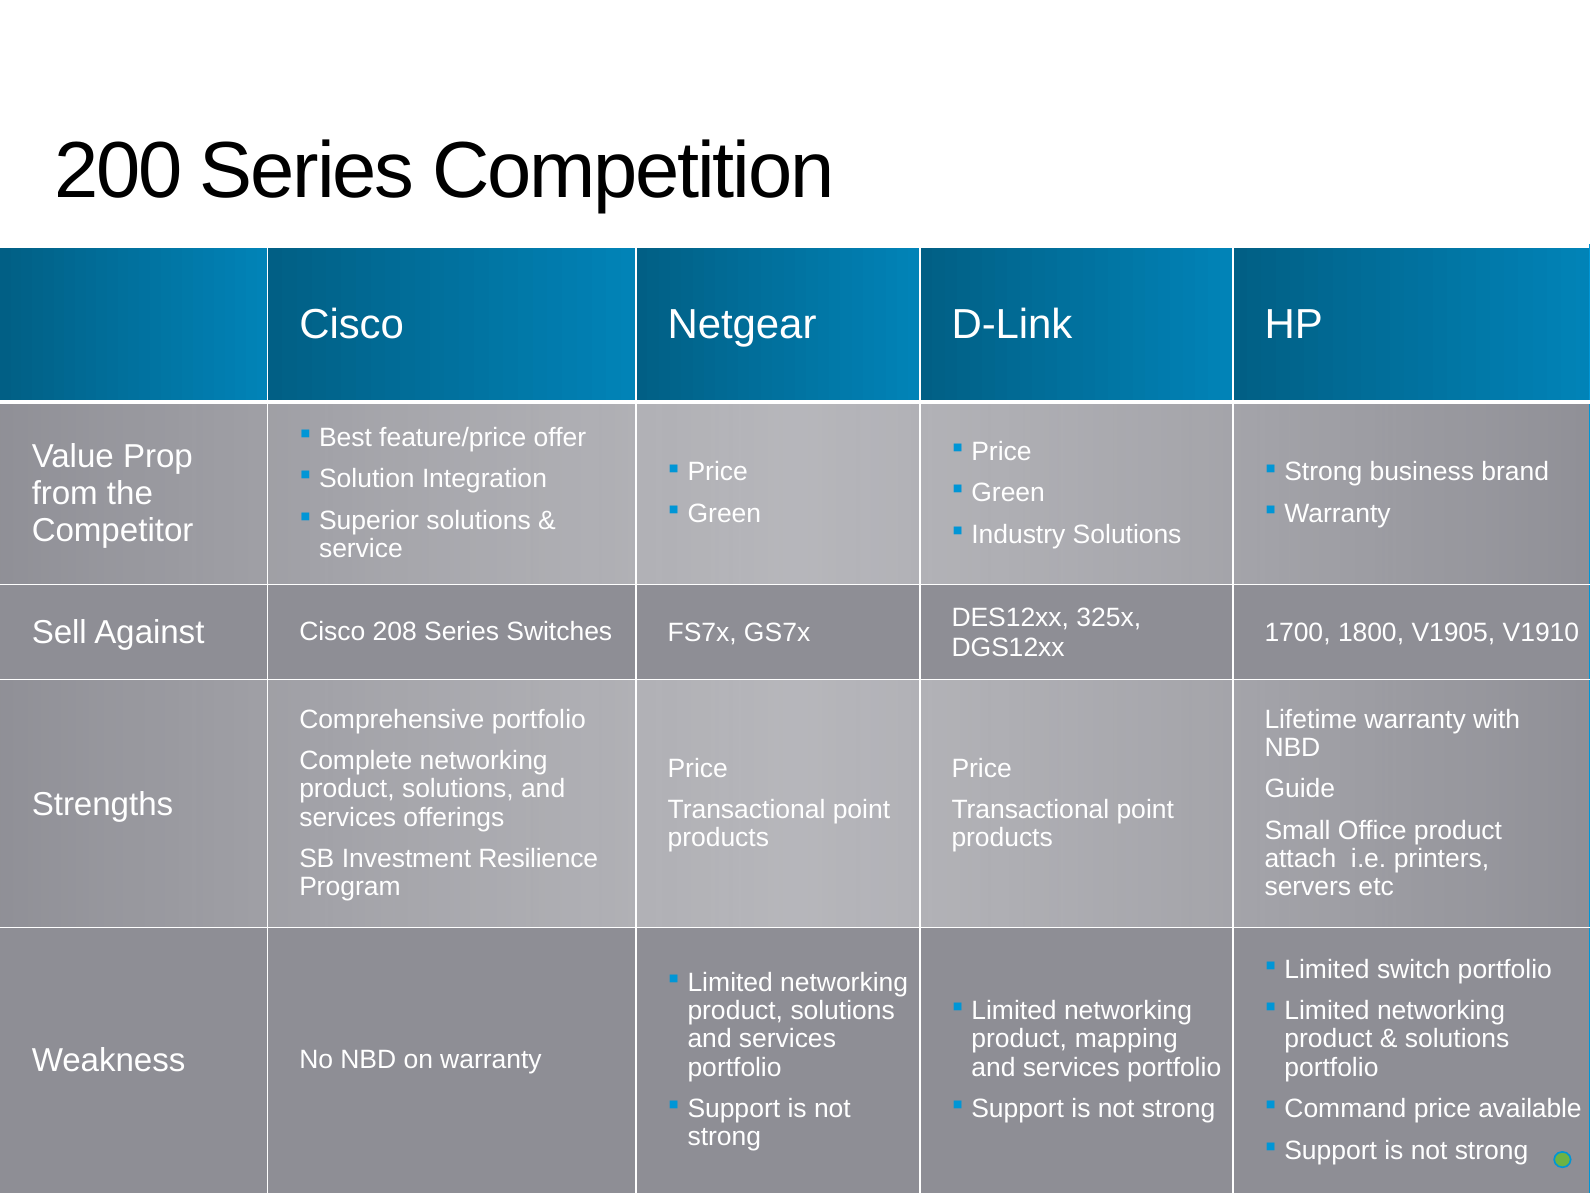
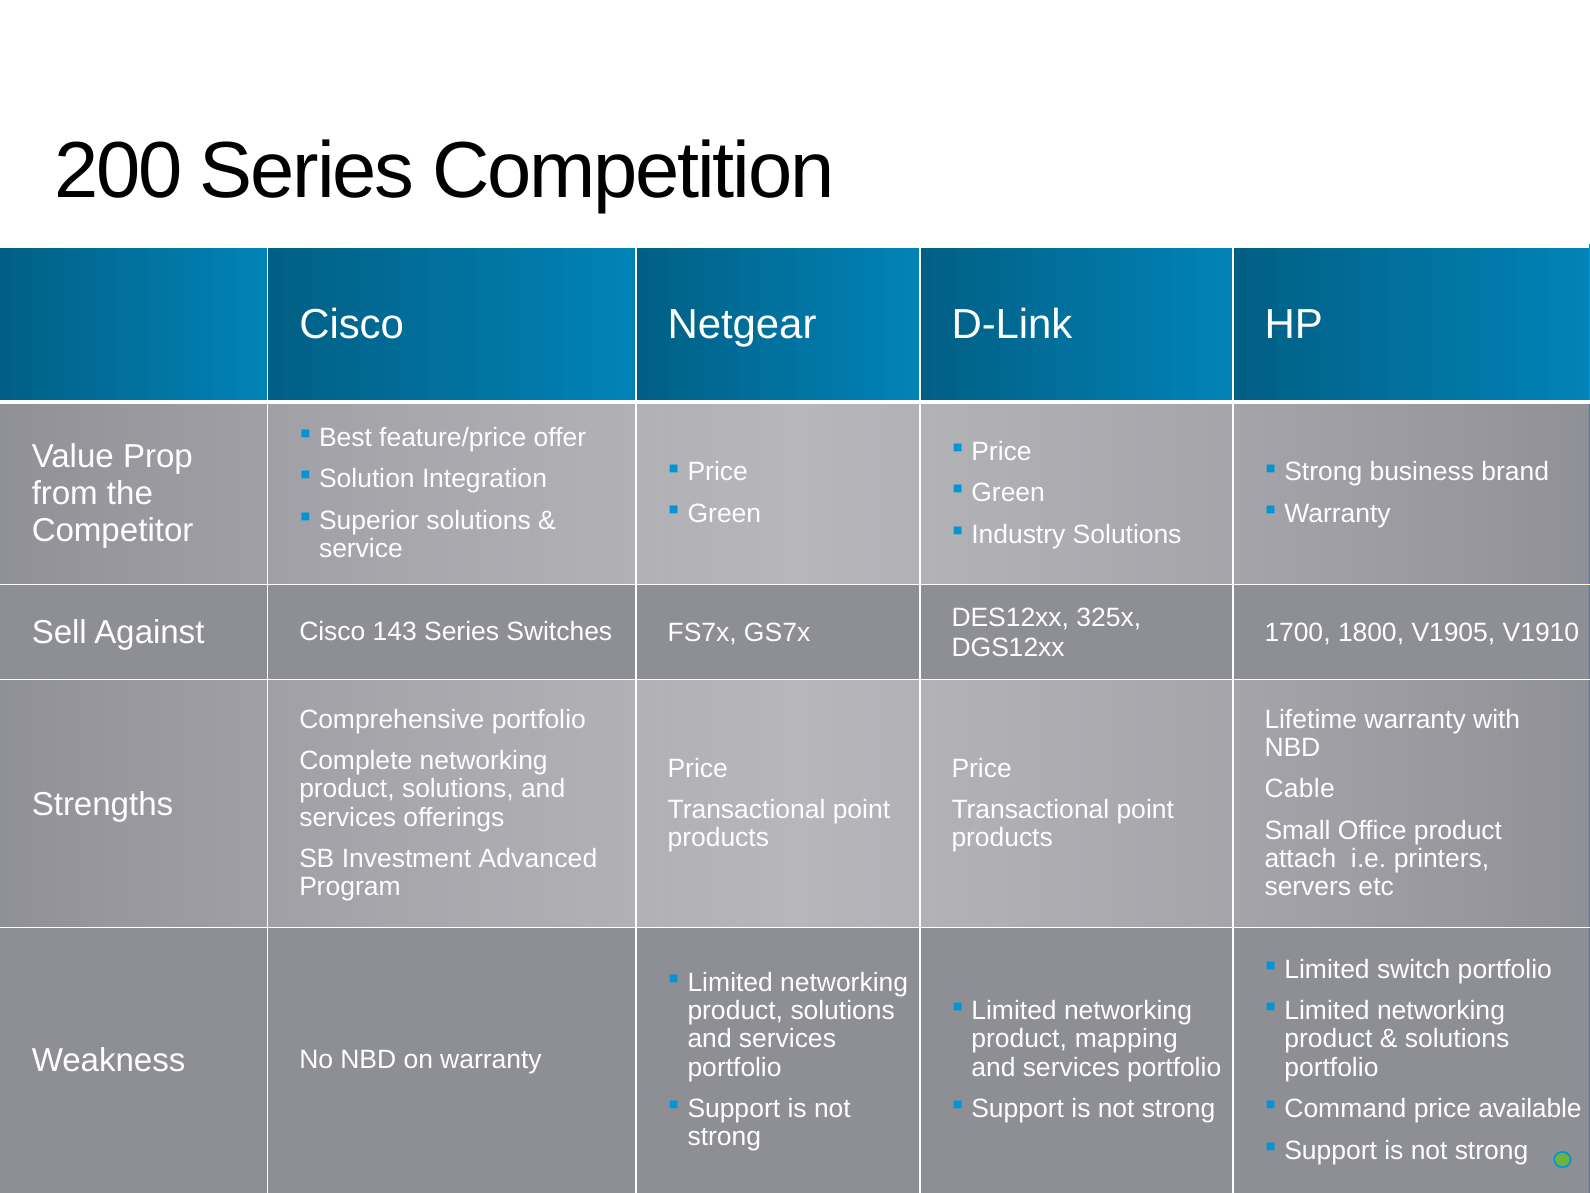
208: 208 -> 143
Guide: Guide -> Cable
Resilience: Resilience -> Advanced
